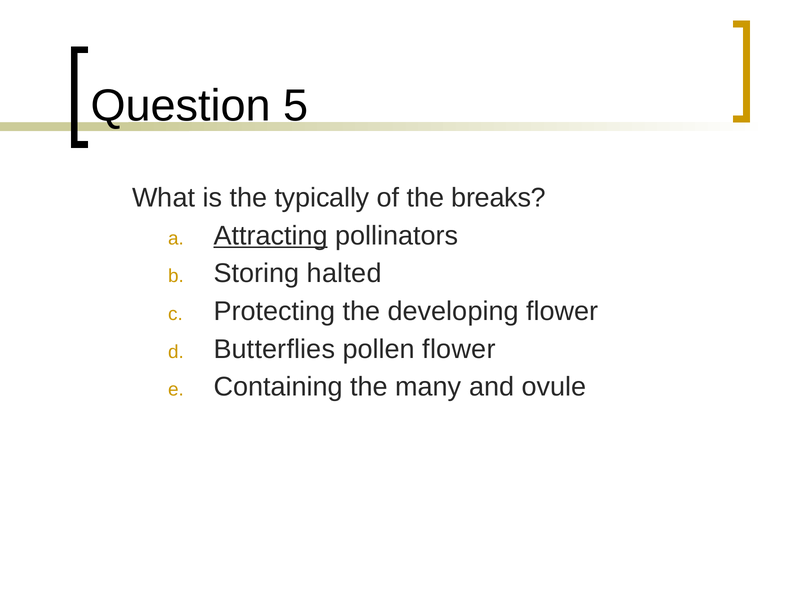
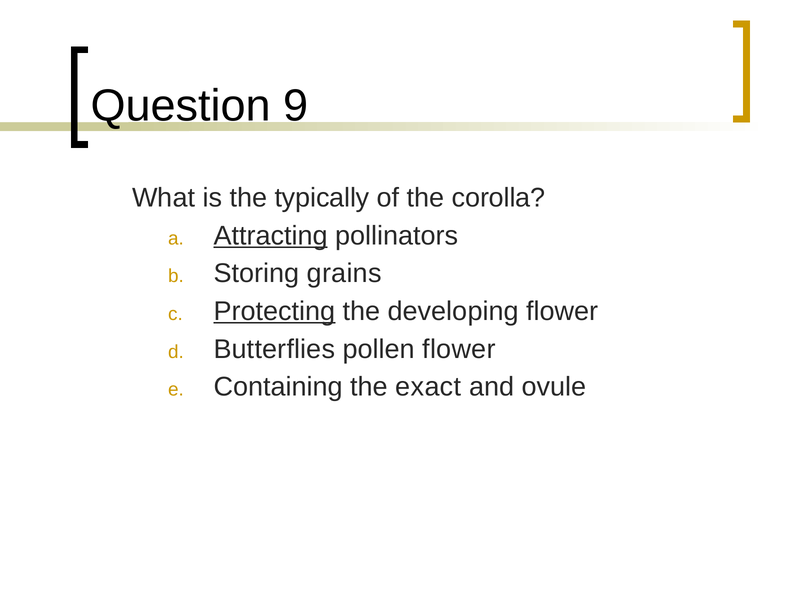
5: 5 -> 9
breaks: breaks -> corolla
halted: halted -> grains
Protecting underline: none -> present
many: many -> exact
